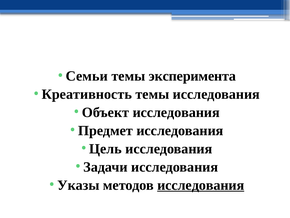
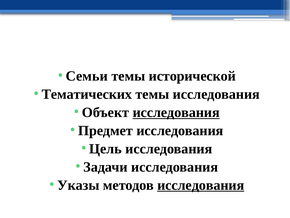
эксперимента: эксперимента -> исторической
Креативность: Креативность -> Тематических
исследования at (176, 112) underline: none -> present
